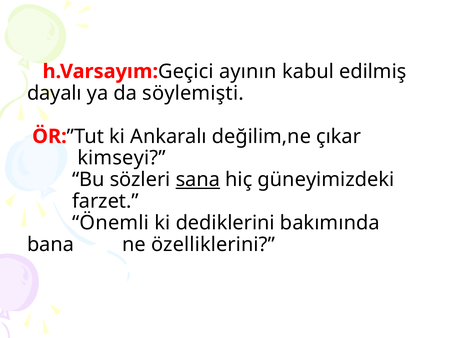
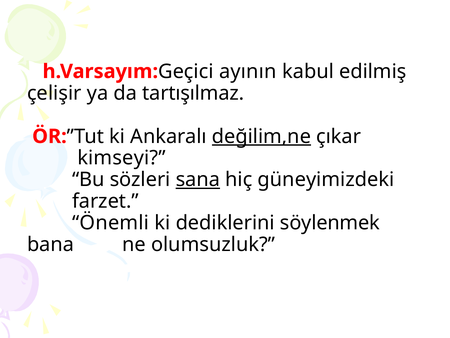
dayalı: dayalı -> çelişir
söylemişti: söylemişti -> tartışılmaz
değilim,ne underline: none -> present
bakımında: bakımında -> söylenmek
özelliklerini: özelliklerini -> olumsuzluk
